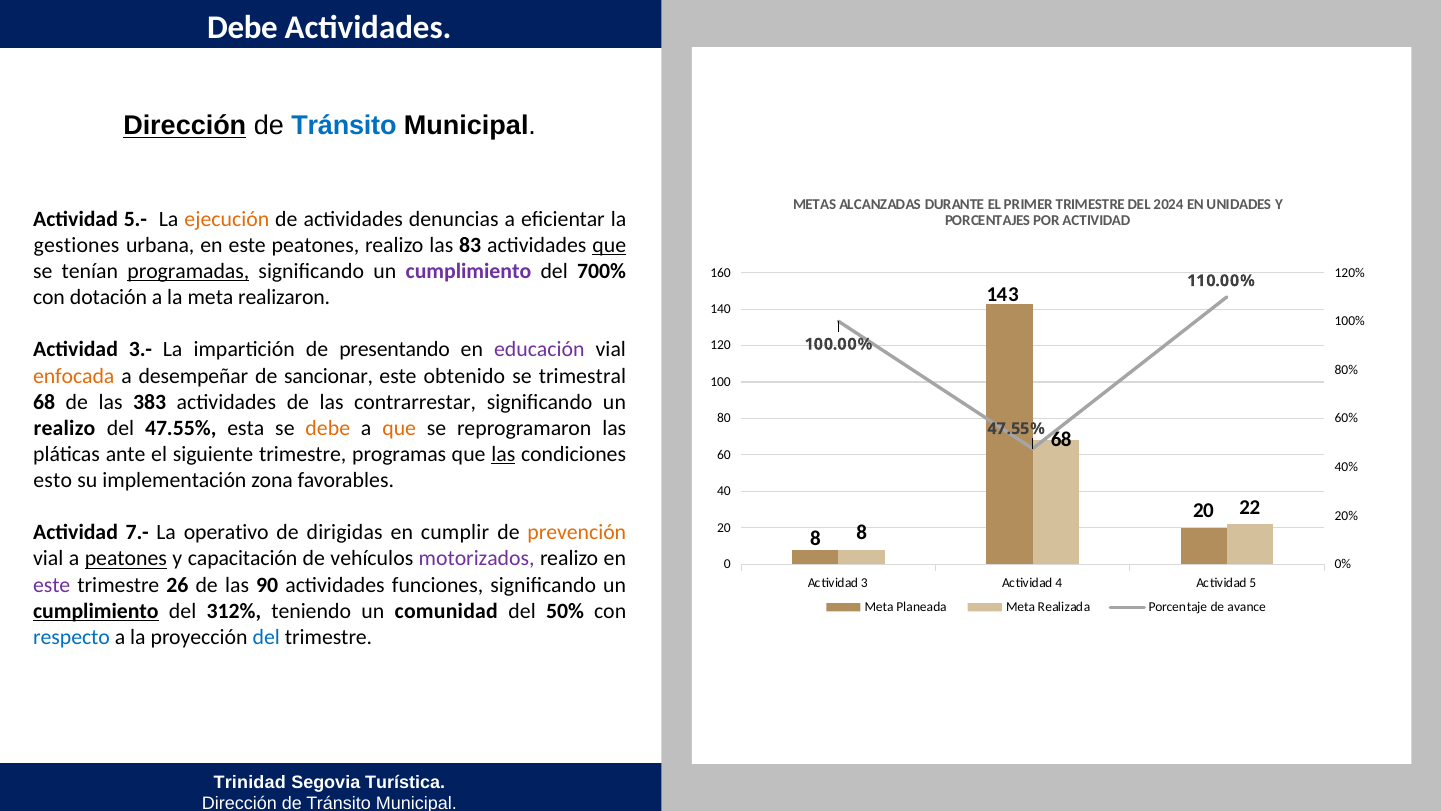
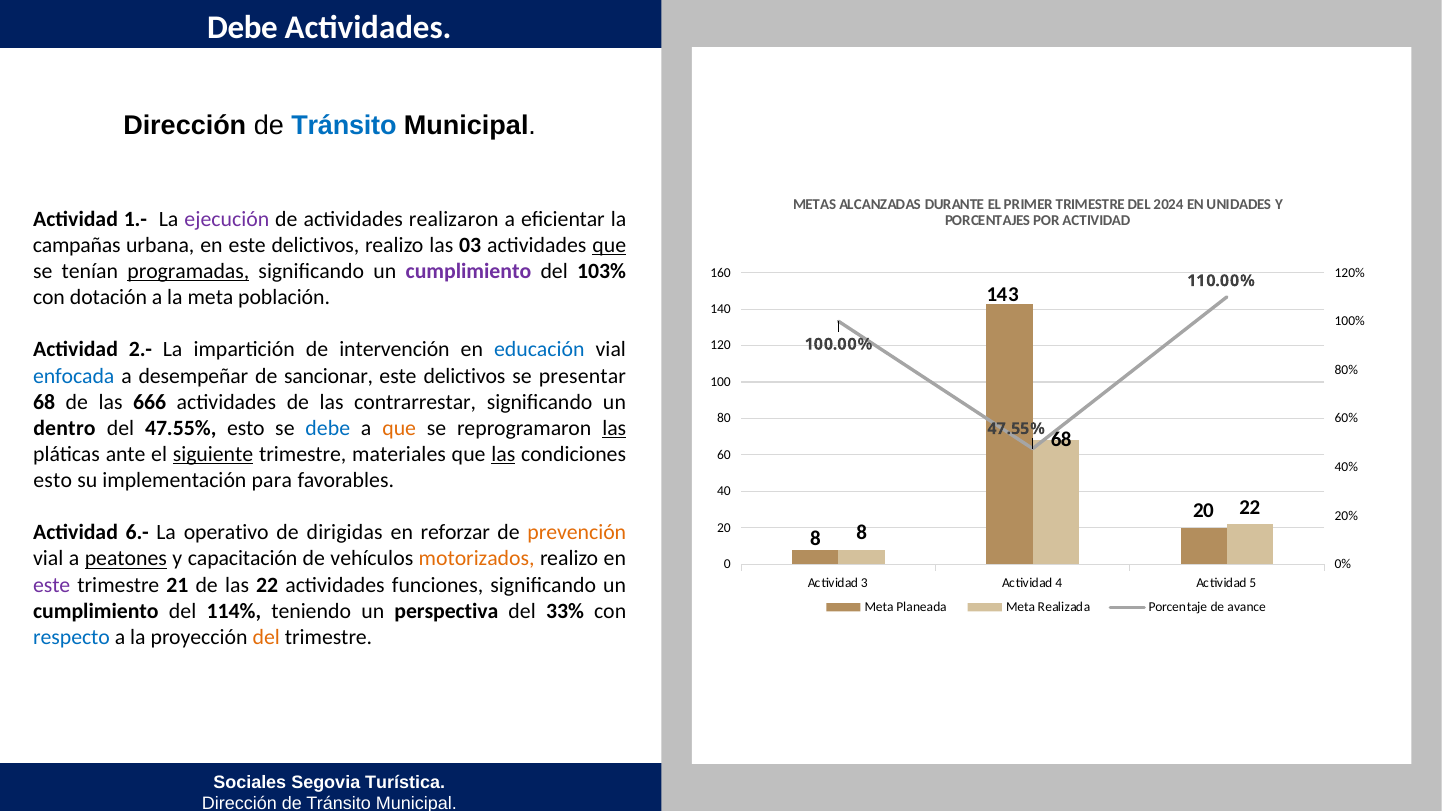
Dirección at (185, 126) underline: present -> none
5.-: 5.- -> 1.-
ejecución colour: orange -> purple
denuncias: denuncias -> realizaron
gestiones: gestiones -> campañas
en este peatones: peatones -> delictivos
83: 83 -> 03
700%: 700% -> 103%
realizaron: realizaron -> población
3.-: 3.- -> 2.-
presentando: presentando -> intervención
educación colour: purple -> blue
enfocada colour: orange -> blue
obtenido at (464, 376): obtenido -> delictivos
trimestral: trimestral -> presentar
383: 383 -> 666
realizo at (64, 428): realizo -> dentro
47.55% esta: esta -> esto
debe at (328, 428) colour: orange -> blue
las at (614, 428) underline: none -> present
siguiente underline: none -> present
programas: programas -> materiales
zona: zona -> para
7.-: 7.- -> 6.-
cumplir: cumplir -> reforzar
motorizados colour: purple -> orange
26: 26 -> 21
las 90: 90 -> 22
cumplimiento at (96, 611) underline: present -> none
312%: 312% -> 114%
comunidad: comunidad -> perspectiva
50%: 50% -> 33%
del at (266, 637) colour: blue -> orange
Trinidad: Trinidad -> Sociales
